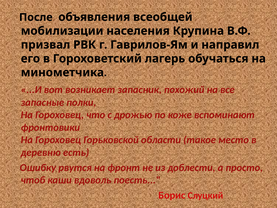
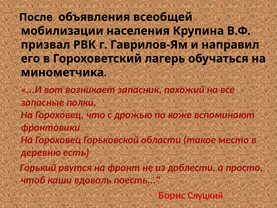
Ошибку: Ошибку -> Горький
